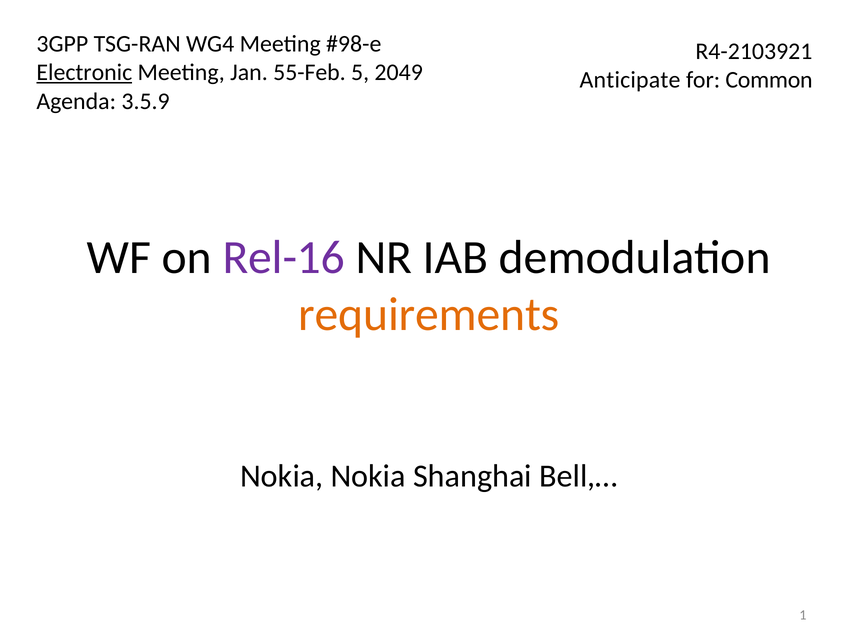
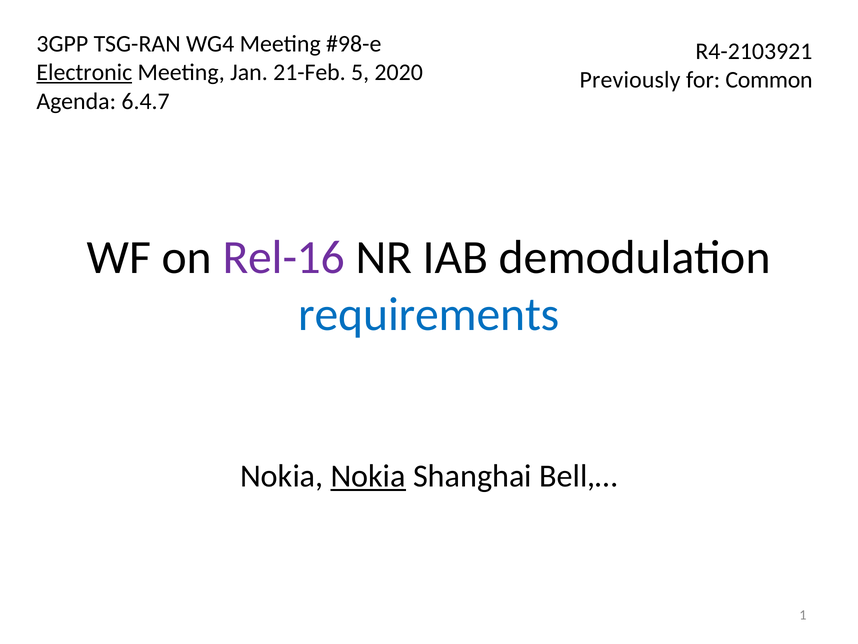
55-Feb: 55-Feb -> 21-Feb
2049: 2049 -> 2020
Anticipate: Anticipate -> Previously
3.5.9: 3.5.9 -> 6.4.7
requirements colour: orange -> blue
Nokia at (368, 476) underline: none -> present
